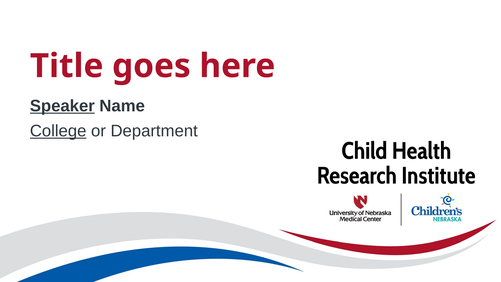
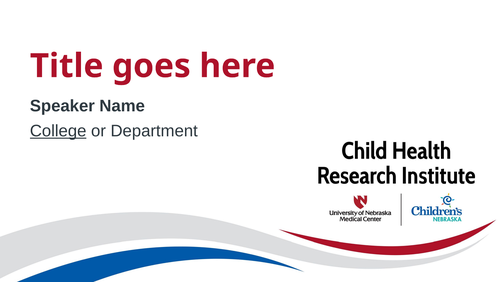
Speaker underline: present -> none
